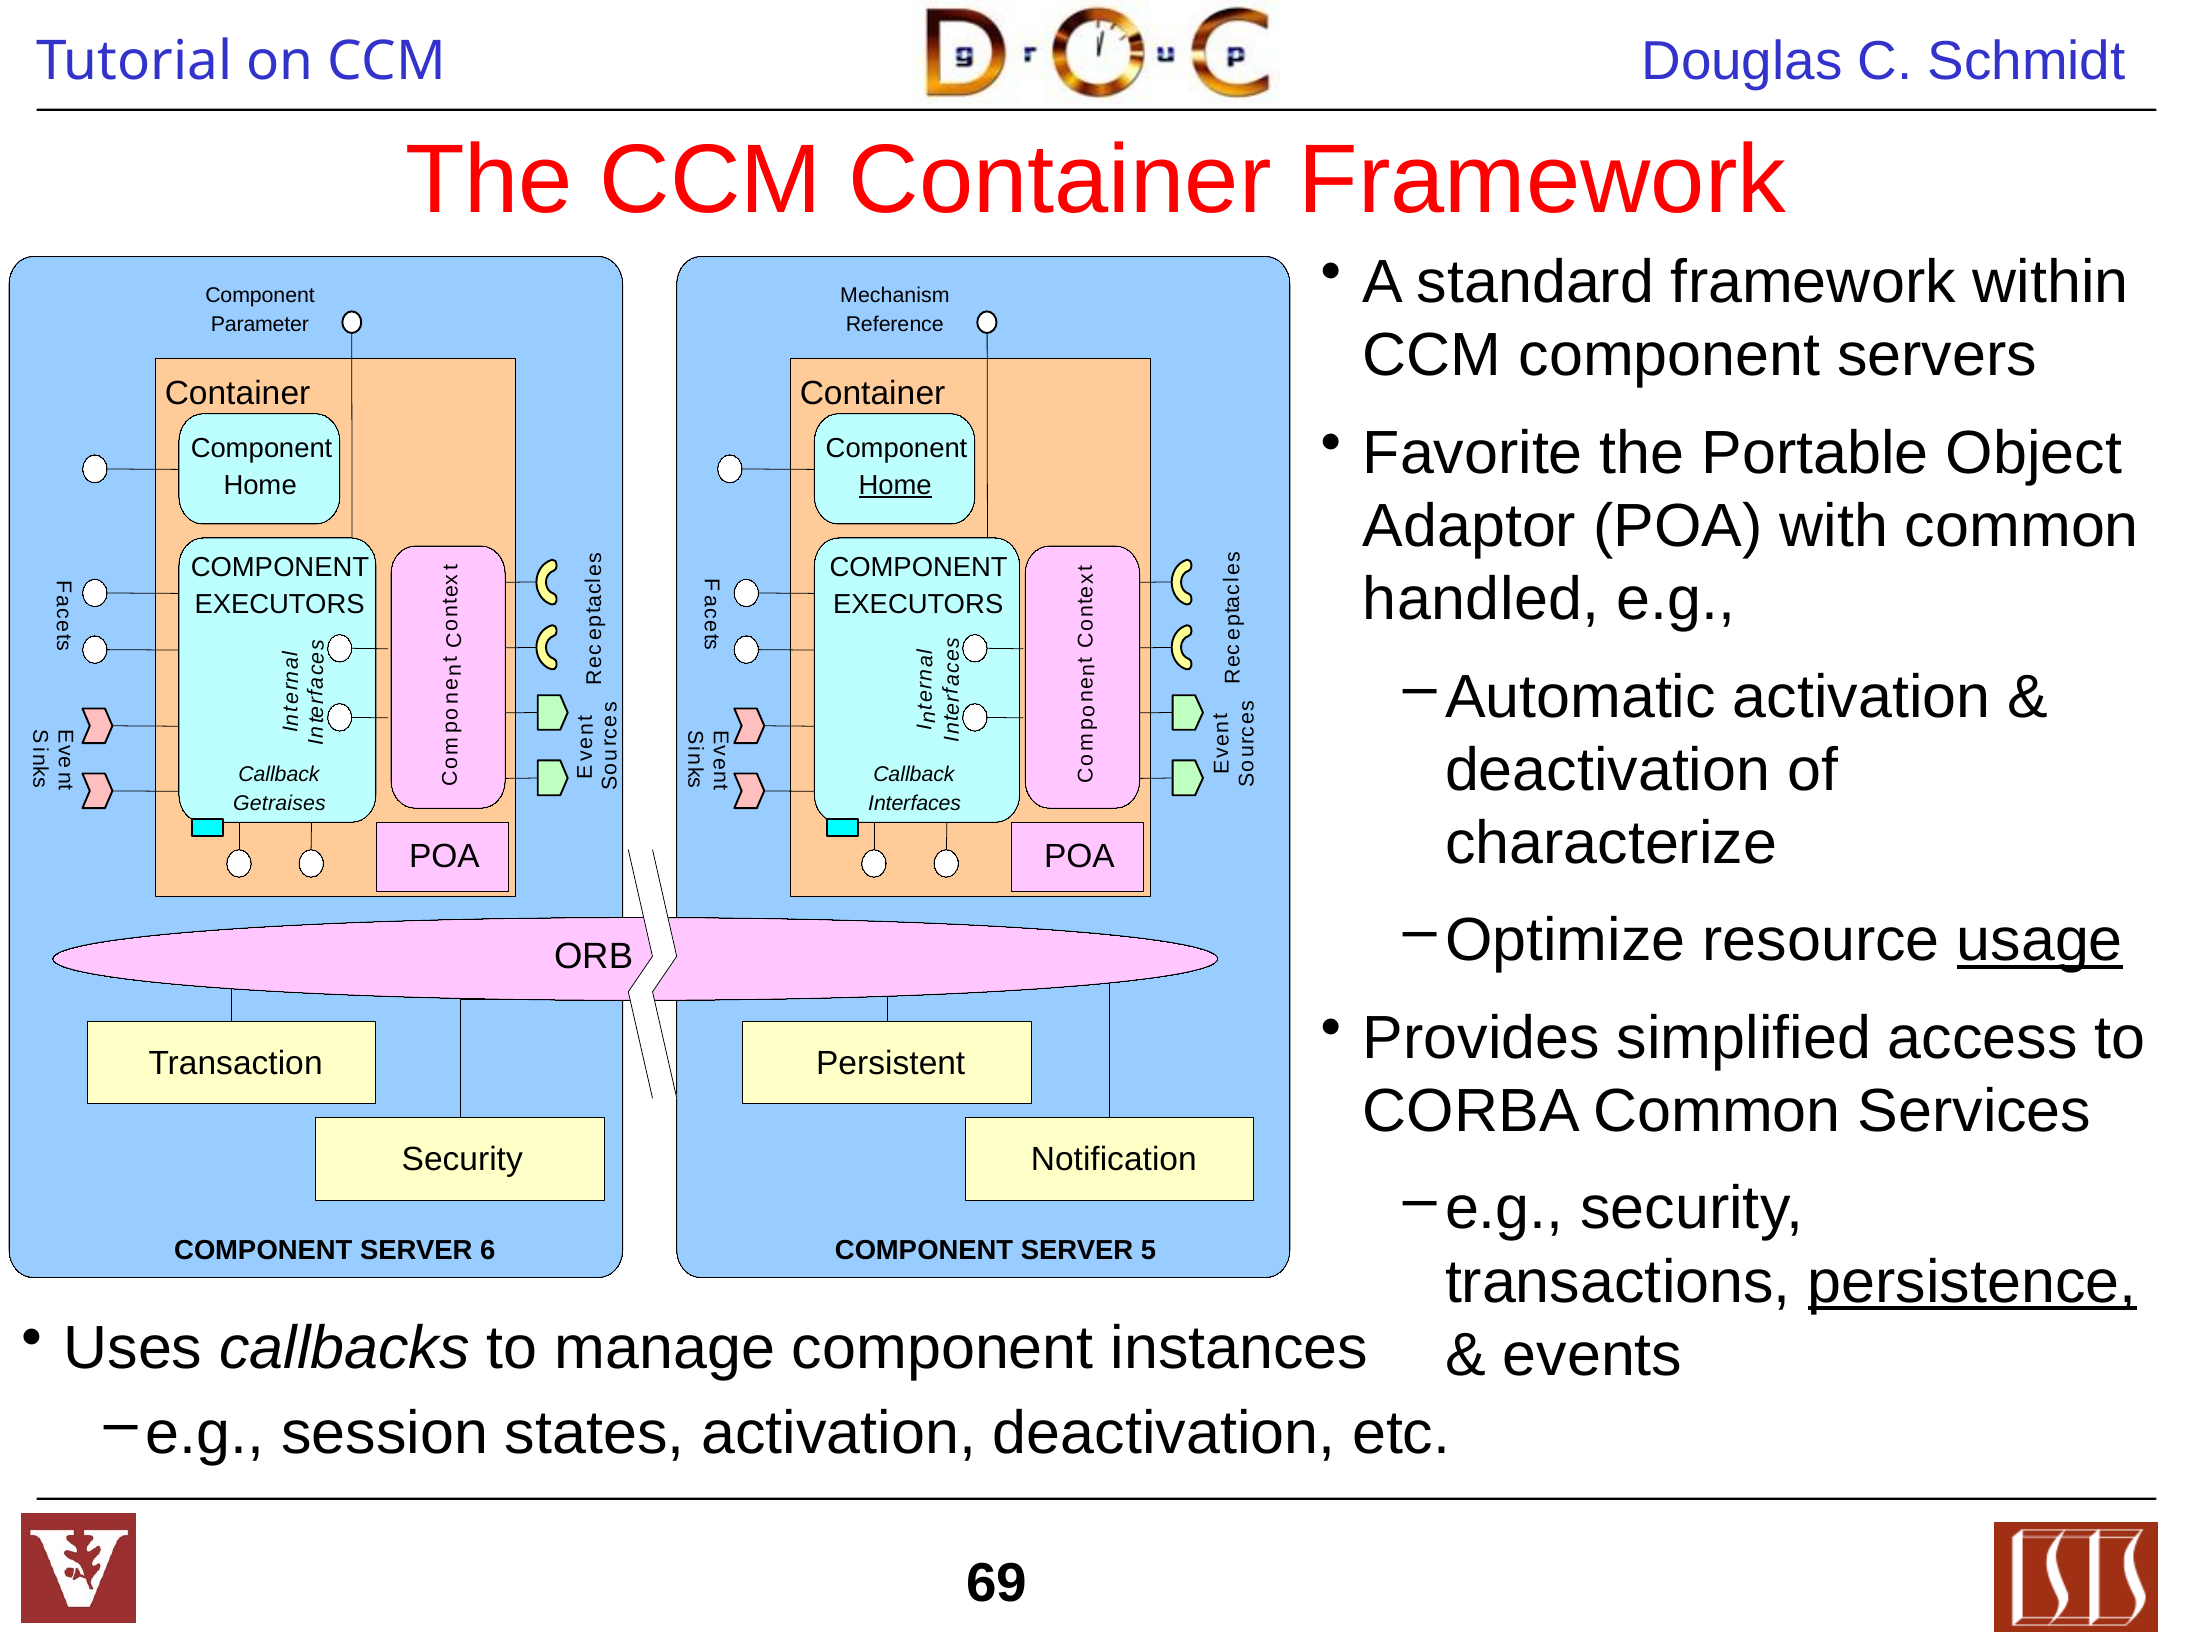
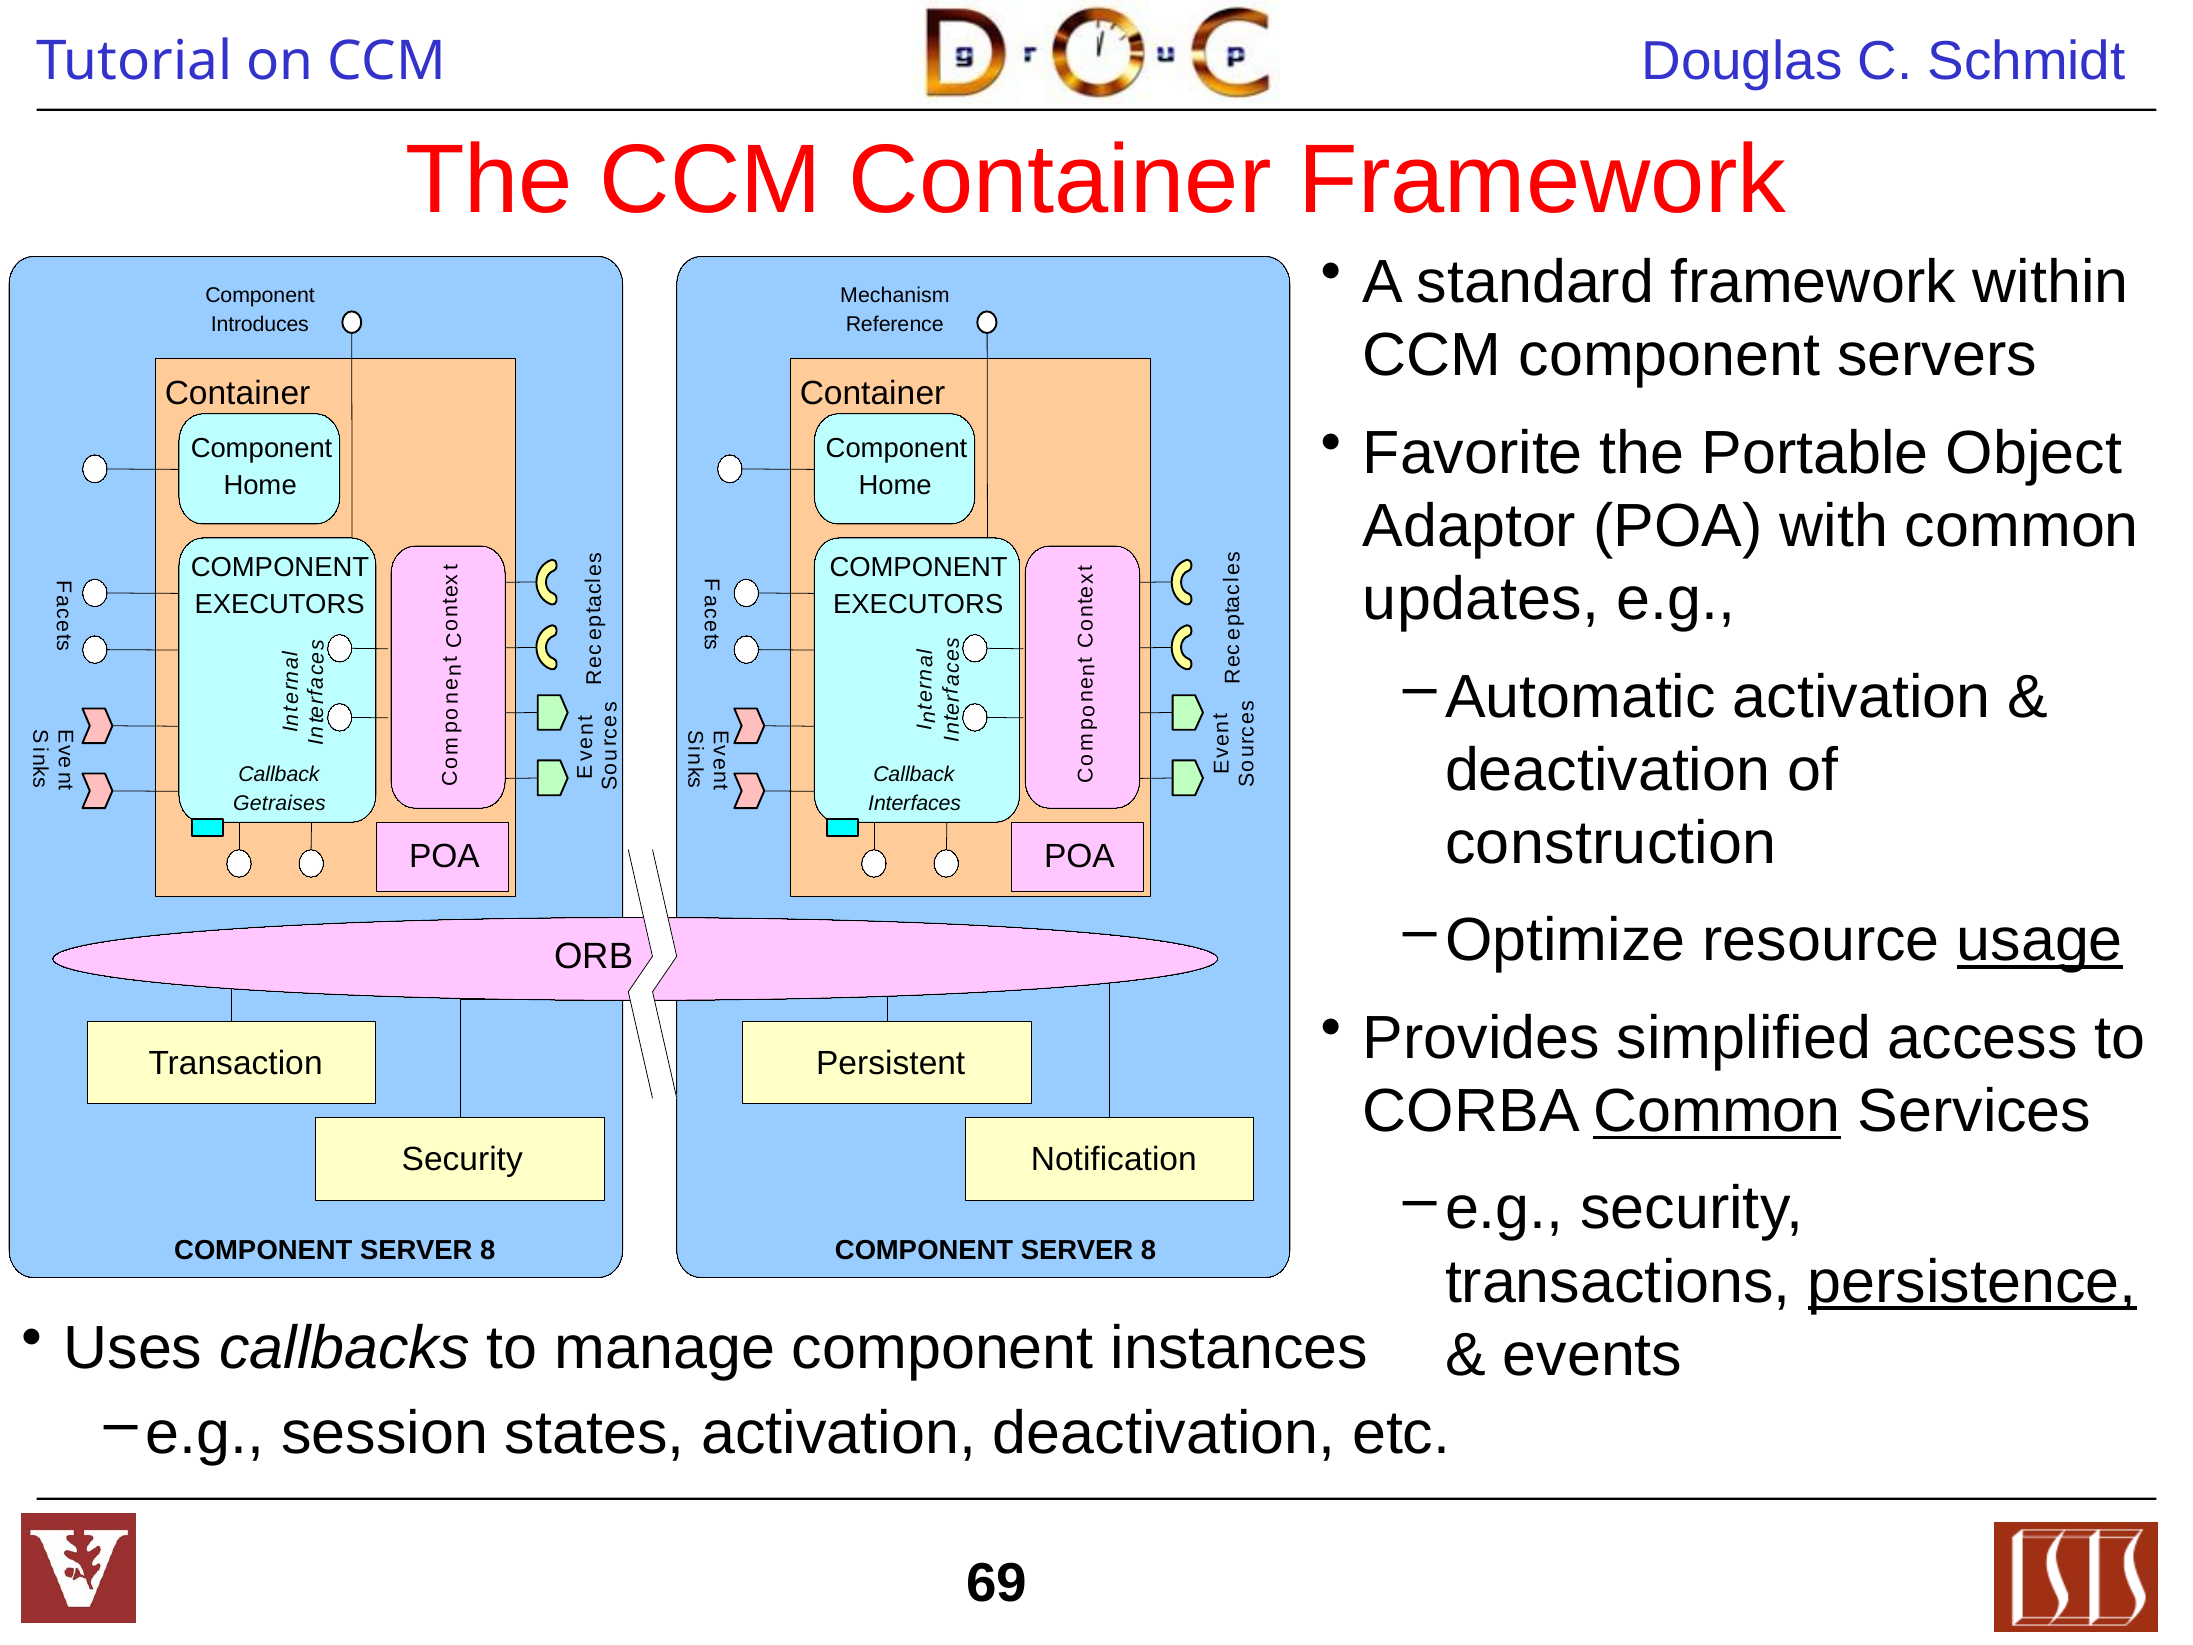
Parameter: Parameter -> Introduces
Home at (895, 485) underline: present -> none
handled: handled -> updates
characterize: characterize -> construction
Common at (1717, 1111) underline: none -> present
6 at (488, 1250): 6 -> 8
5 at (1148, 1250): 5 -> 8
